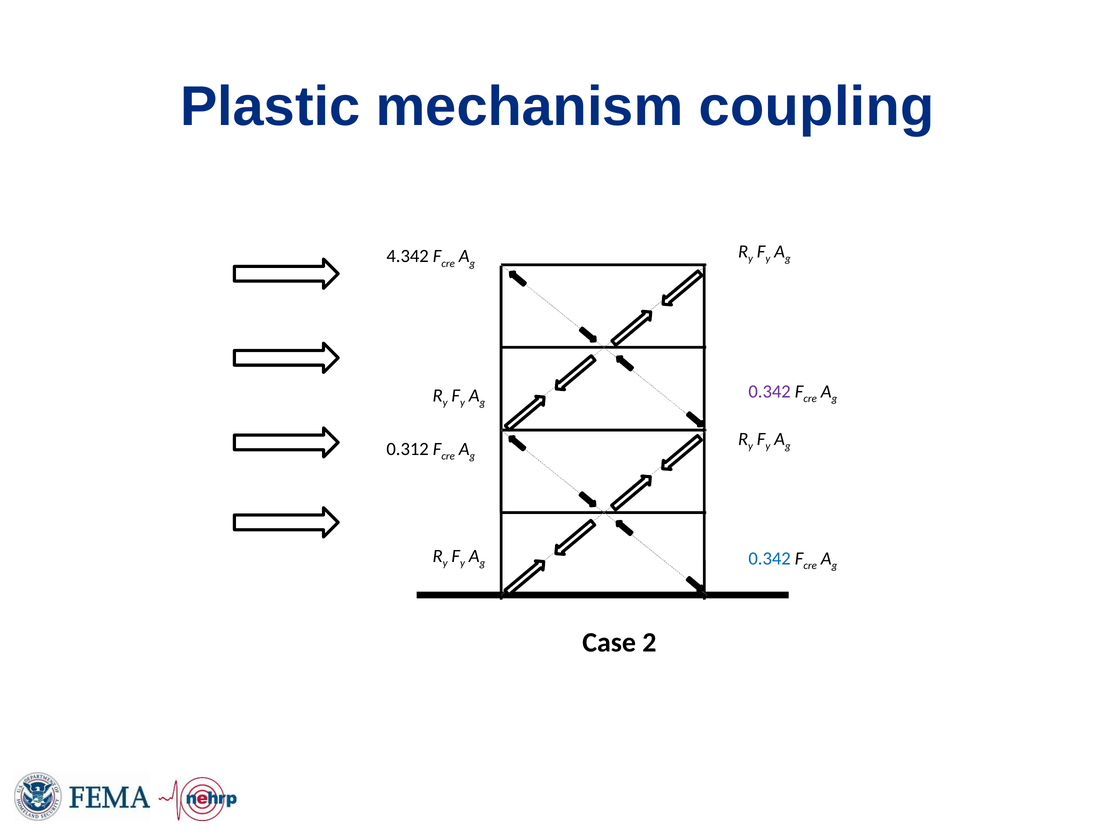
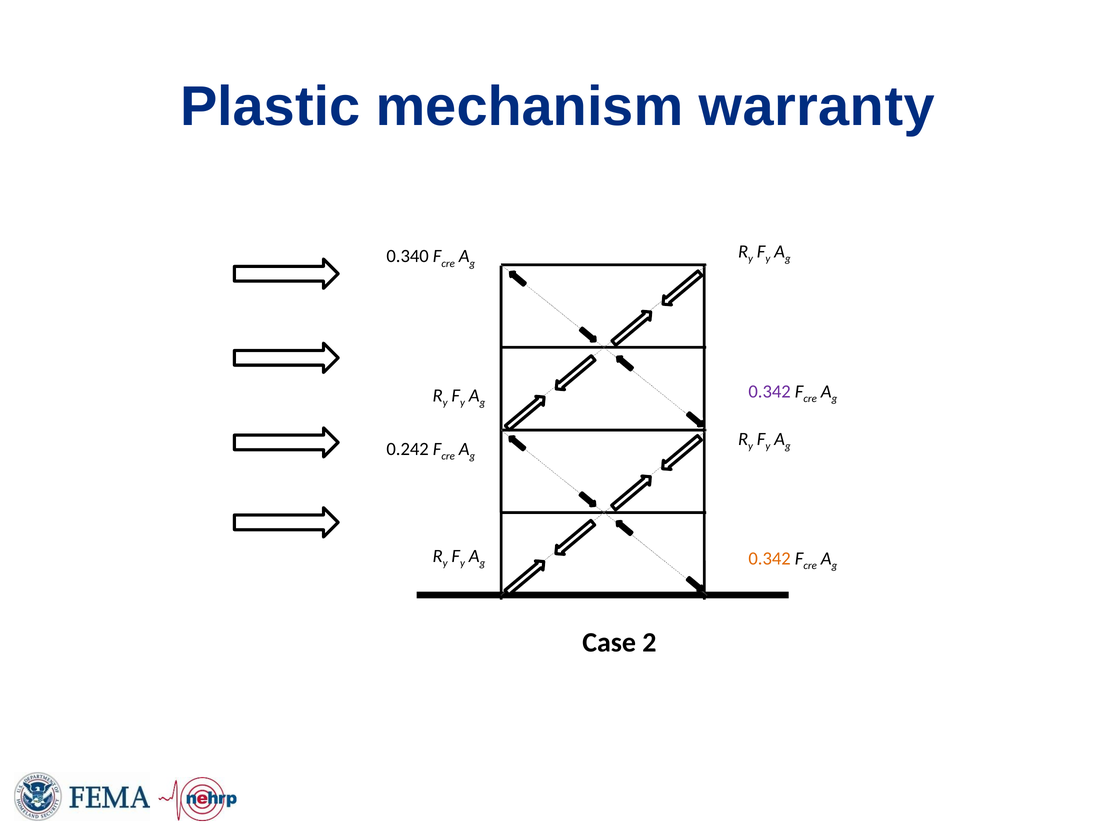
coupling: coupling -> warranty
4.342: 4.342 -> 0.340
0.312: 0.312 -> 0.242
0.342 at (770, 558) colour: blue -> orange
